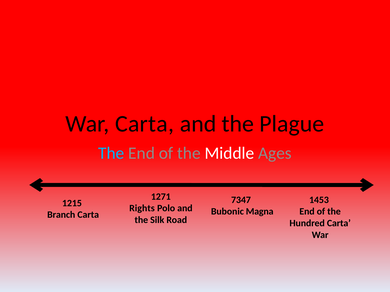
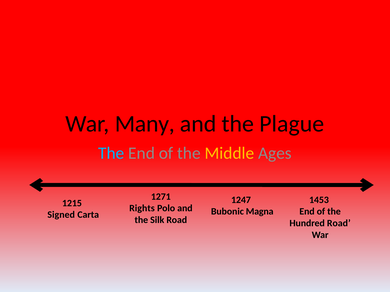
War Carta: Carta -> Many
Middle colour: white -> yellow
7347: 7347 -> 1247
Branch: Branch -> Signed
Hundred Carta: Carta -> Road
